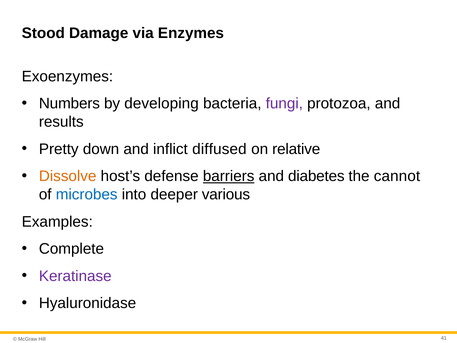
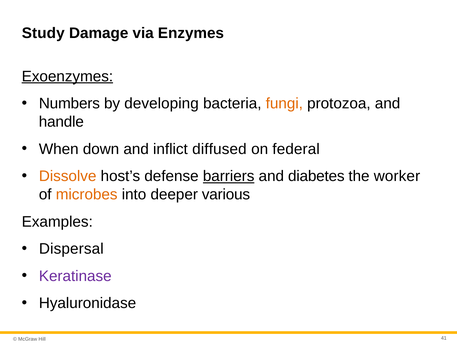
Stood: Stood -> Study
Exoenzymes underline: none -> present
fungi colour: purple -> orange
results: results -> handle
Pretty: Pretty -> When
relative: relative -> federal
cannot: cannot -> worker
microbes colour: blue -> orange
Complete: Complete -> Dispersal
